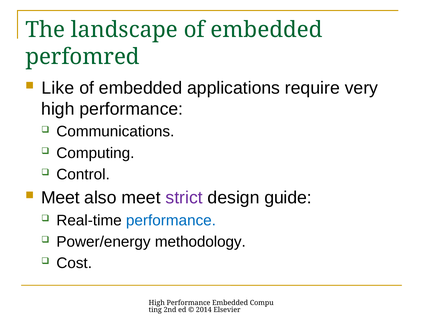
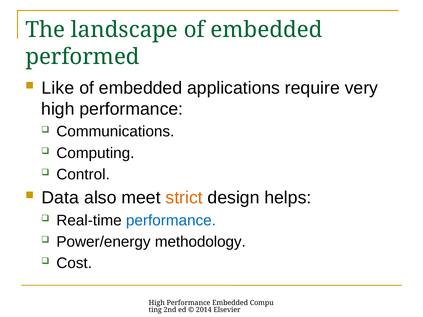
perfomred: perfomred -> performed
Meet at (60, 198): Meet -> Data
strict colour: purple -> orange
guide: guide -> helps
